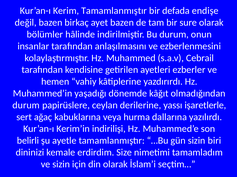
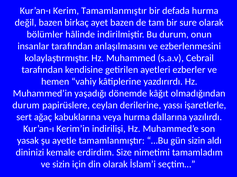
defada endişe: endişe -> hurma
belirli: belirli -> yasak
biri: biri -> aldı
